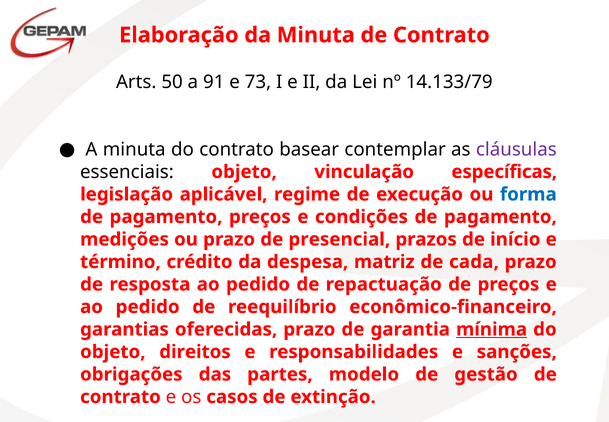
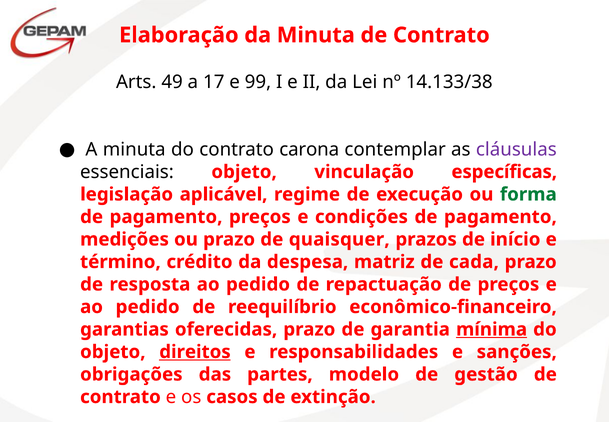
50: 50 -> 49
91: 91 -> 17
73: 73 -> 99
14.133/79: 14.133/79 -> 14.133/38
basear: basear -> carona
forma colour: blue -> green
presencial: presencial -> quaisquer
direitos underline: none -> present
